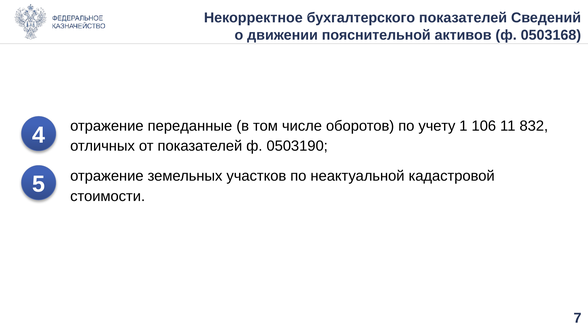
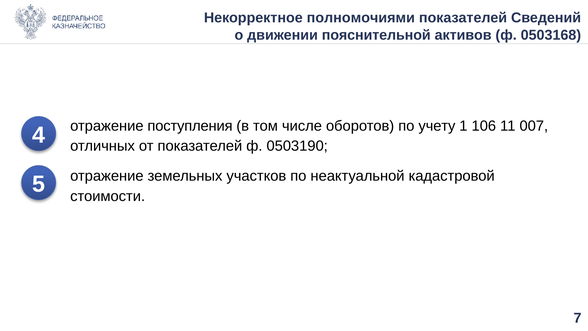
бухгалтерского: бухгалтерского -> полномочиями
переданные: переданные -> поступления
832: 832 -> 007
